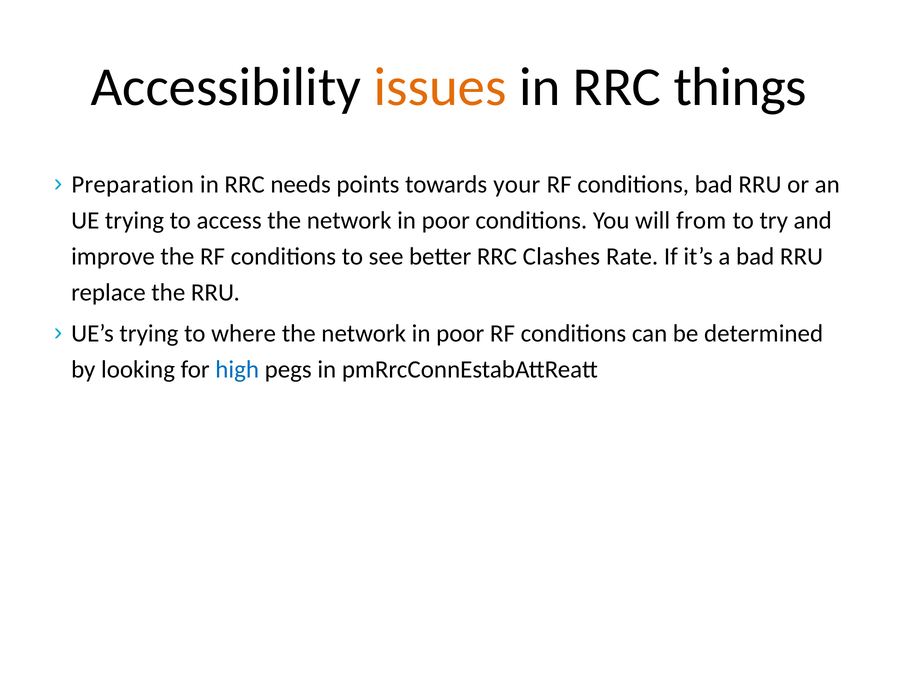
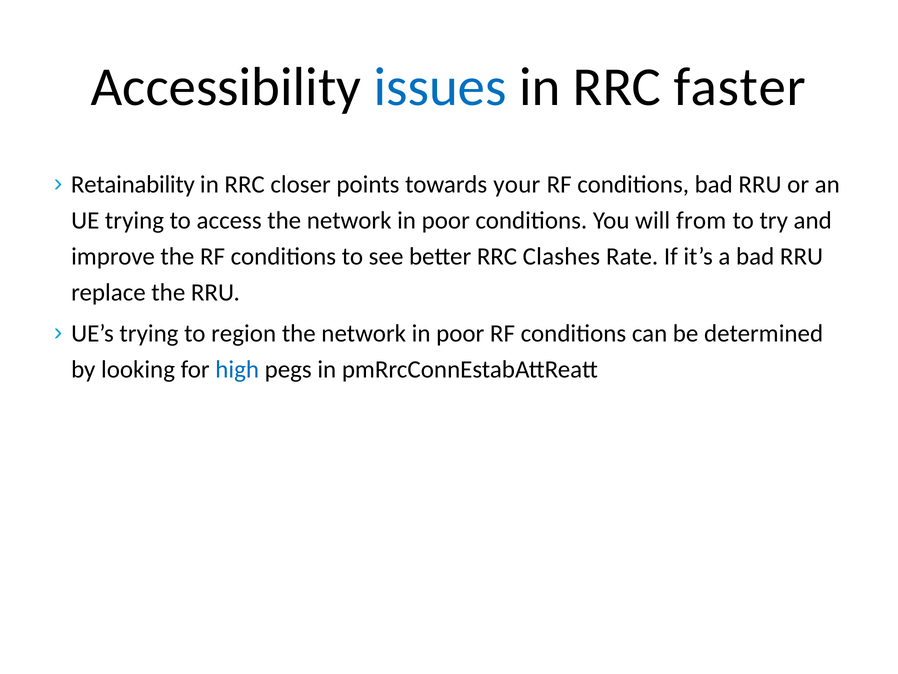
issues colour: orange -> blue
things: things -> faster
Preparation: Preparation -> Retainability
needs: needs -> closer
where: where -> region
